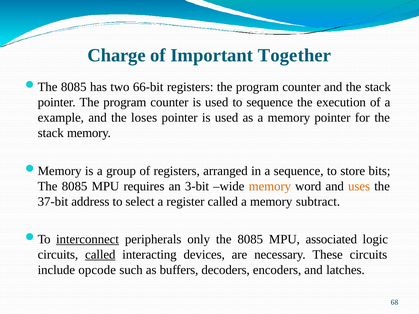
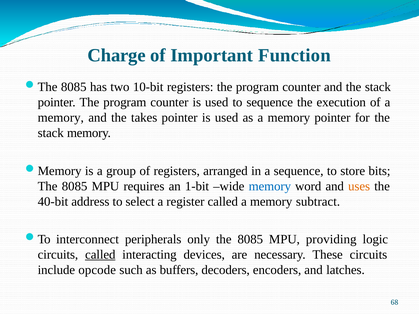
Together: Together -> Function
66-bit: 66-bit -> 10-bit
example at (61, 118): example -> memory
loses: loses -> takes
3-bit: 3-bit -> 1-bit
memory at (270, 186) colour: orange -> blue
37-bit: 37-bit -> 40-bit
interconnect underline: present -> none
associated: associated -> providing
